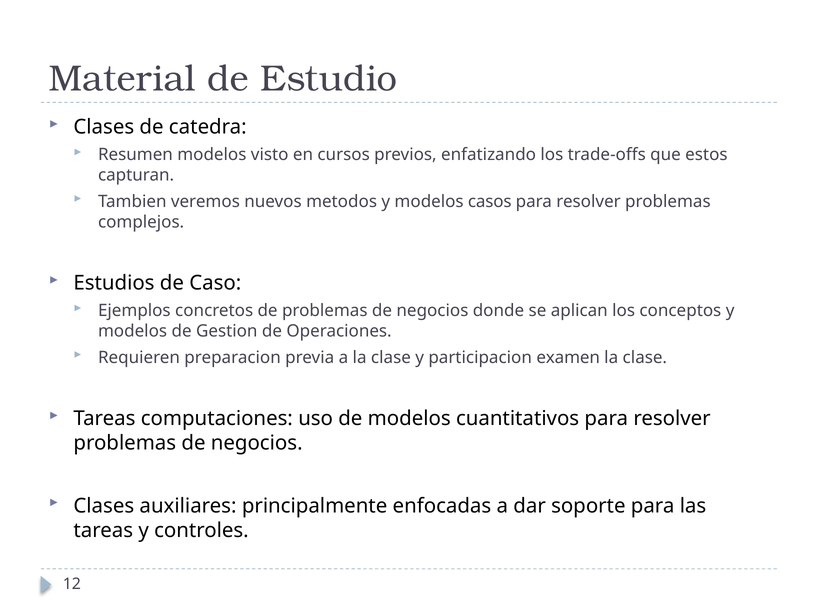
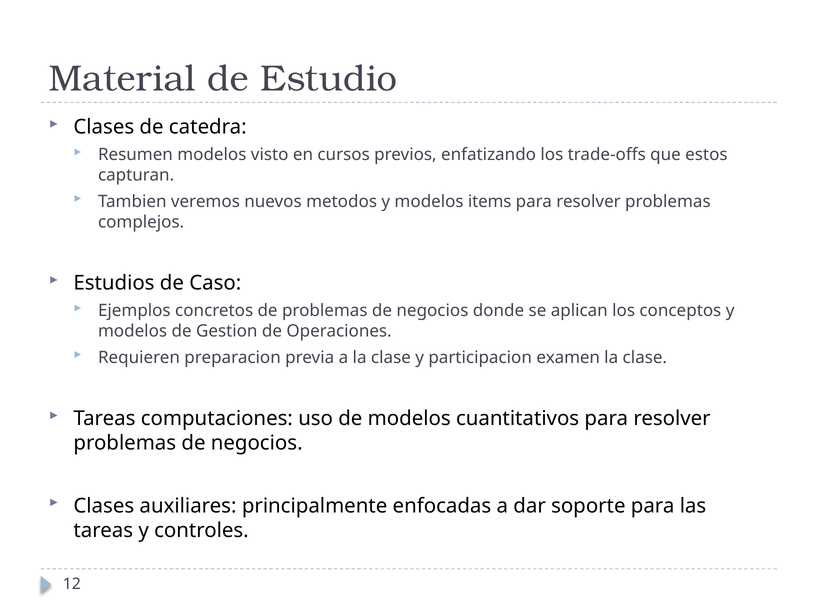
casos: casos -> items
